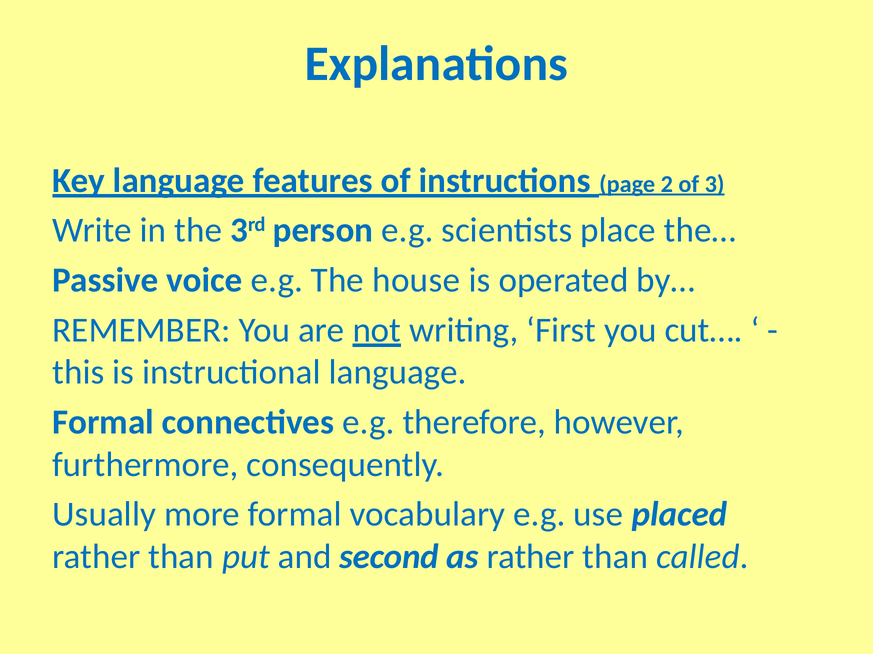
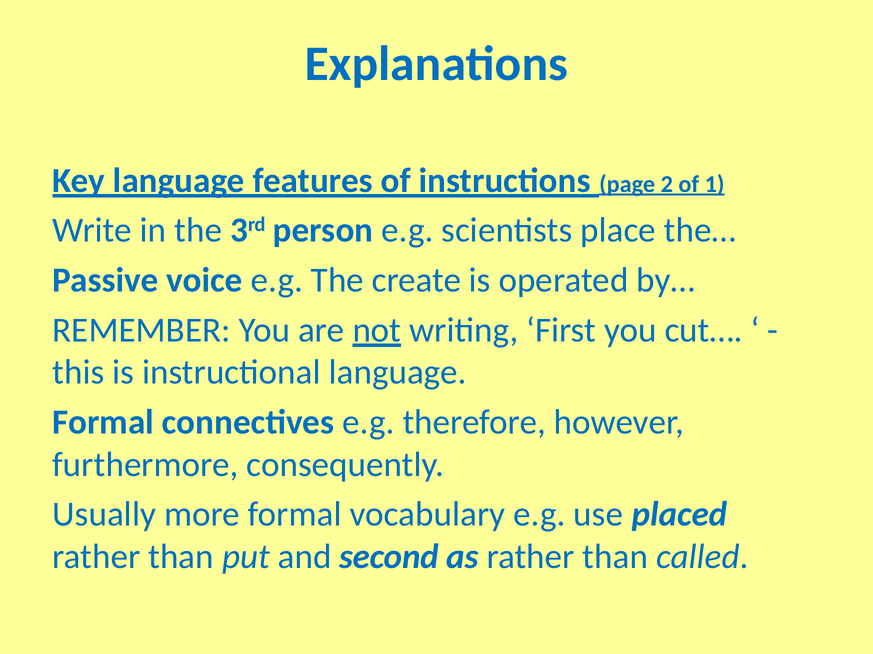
3: 3 -> 1
house: house -> create
